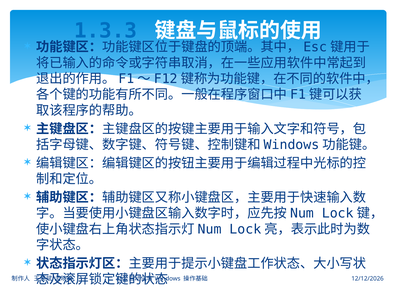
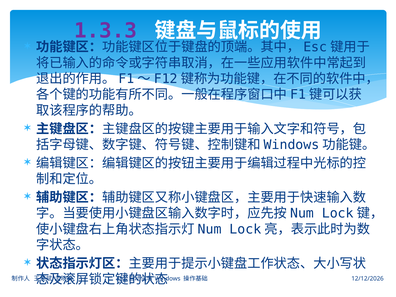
1.3.3 colour: blue -> purple
